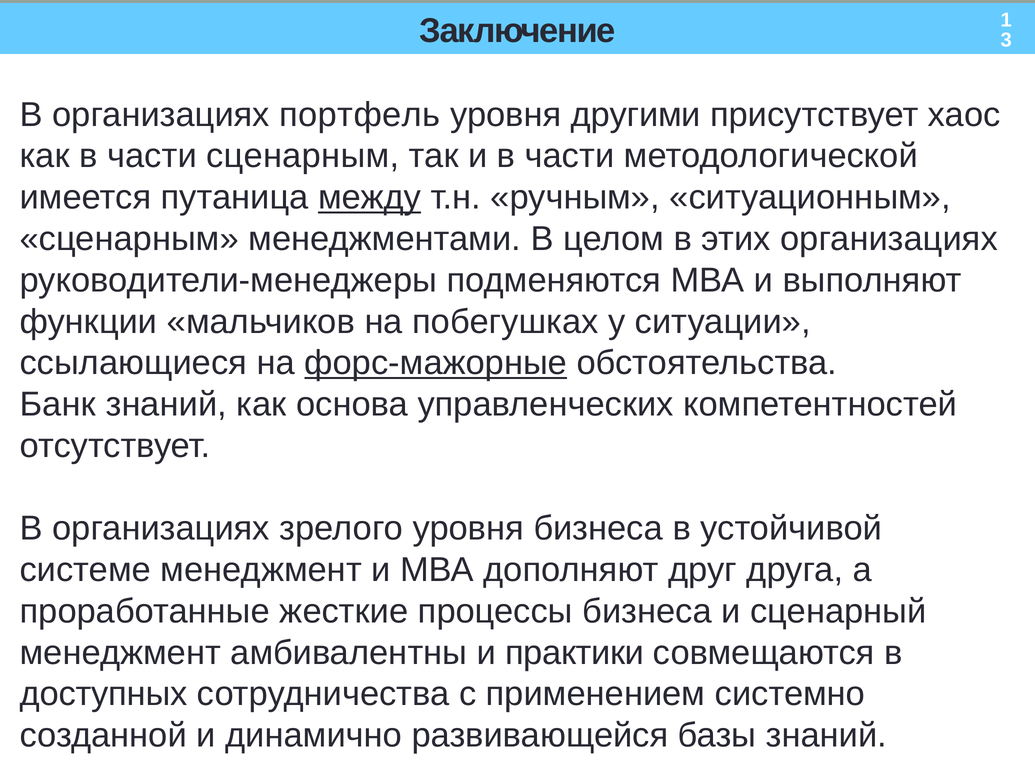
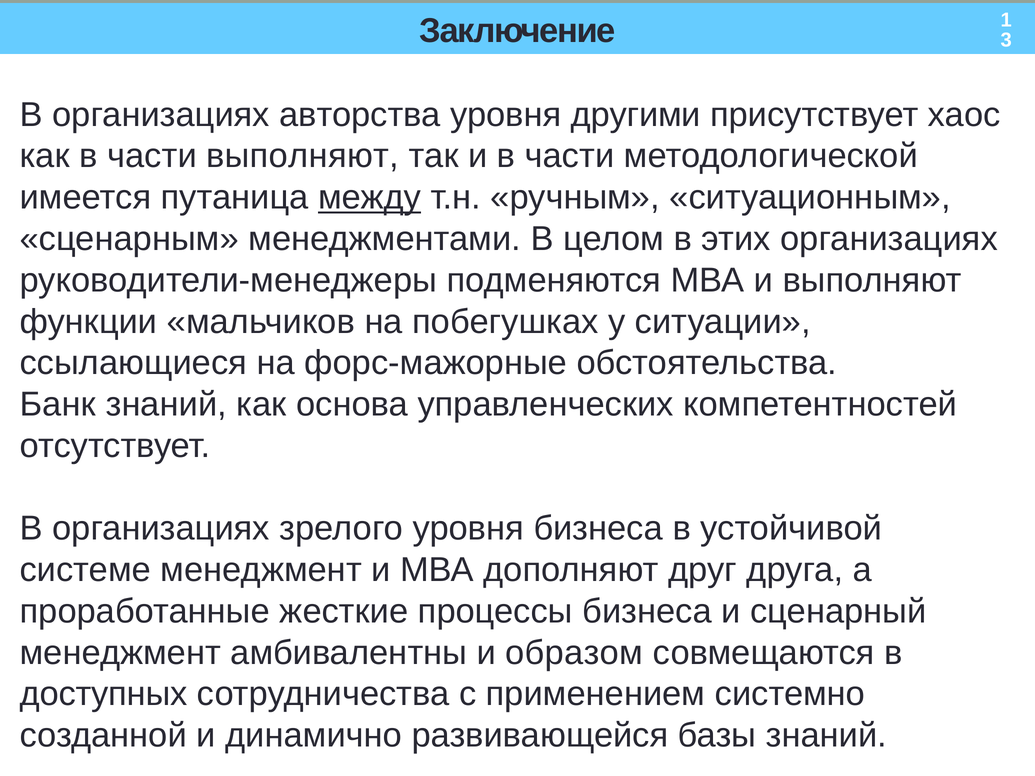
портфель: портфель -> авторства
части сценарным: сценарным -> выполняют
форс-мажорные underline: present -> none
практики: практики -> образом
